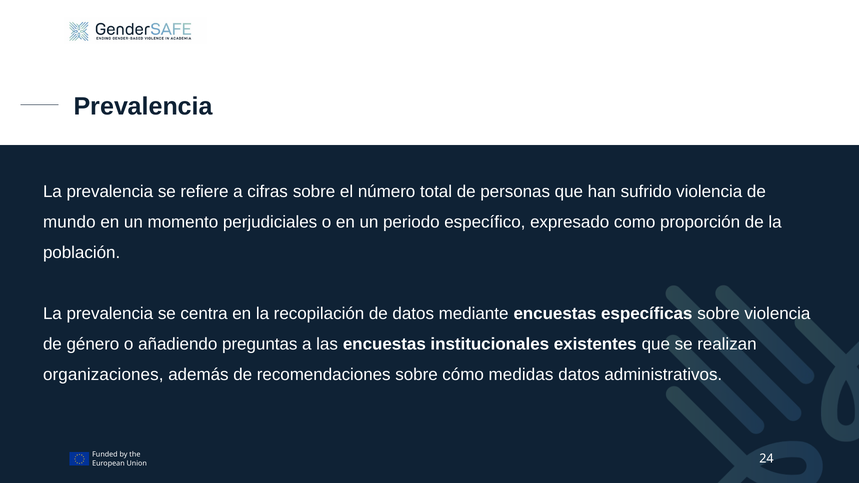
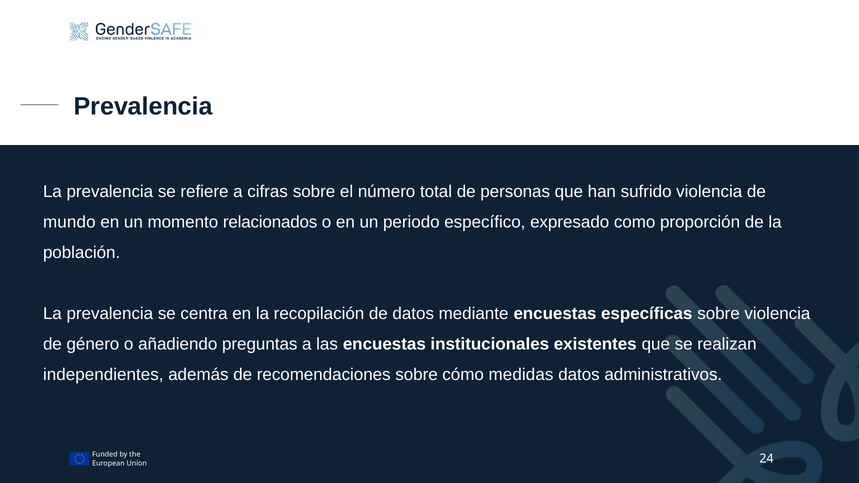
perjudiciales: perjudiciales -> relacionados
organizaciones: organizaciones -> independientes
